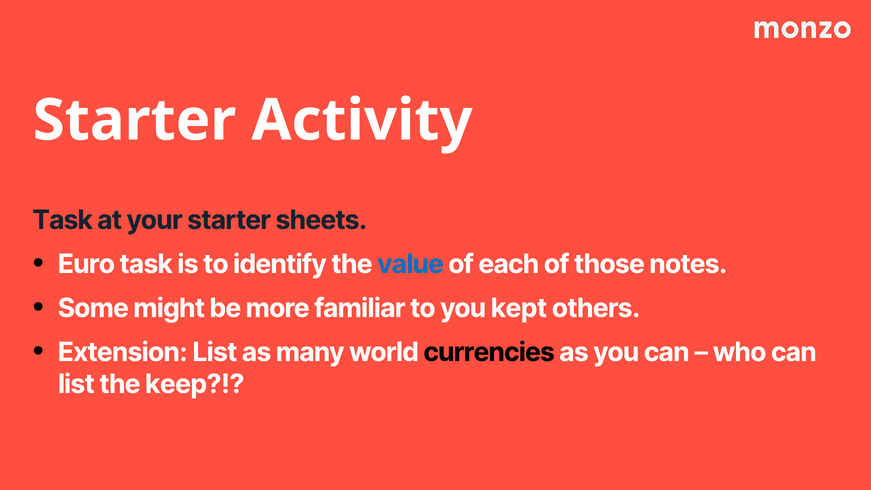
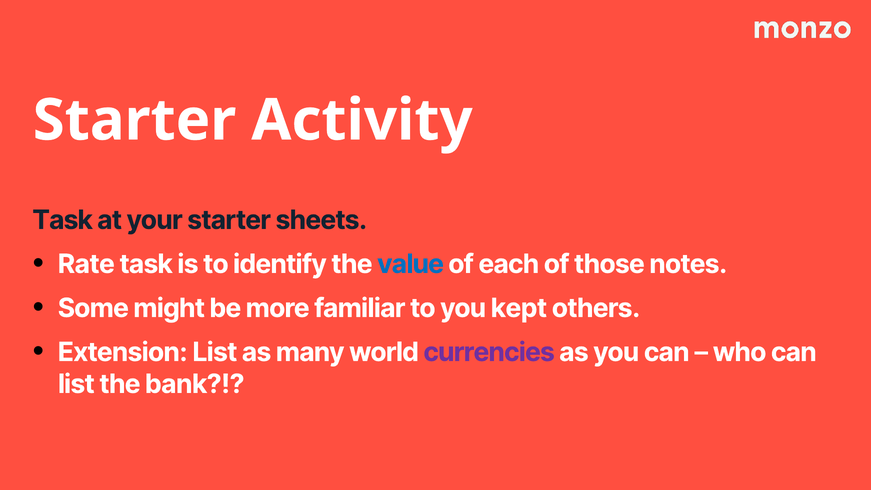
Euro: Euro -> Rate
currencies colour: black -> purple
keep: keep -> bank
